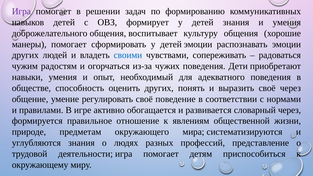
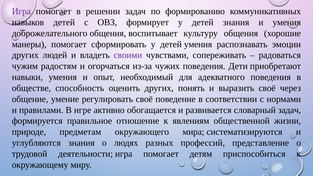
детей эмоции: эмоции -> умения
своими colour: blue -> purple
словарный через: через -> задач
